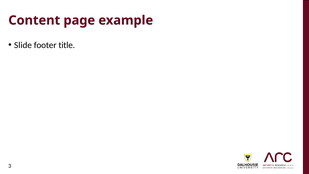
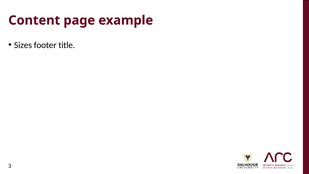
Slide: Slide -> Sizes
